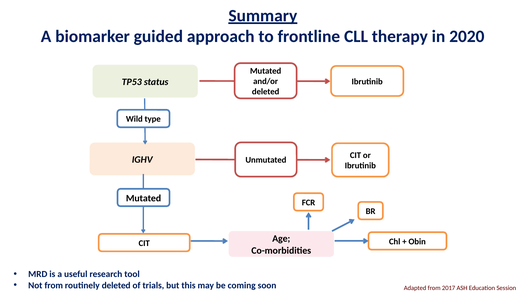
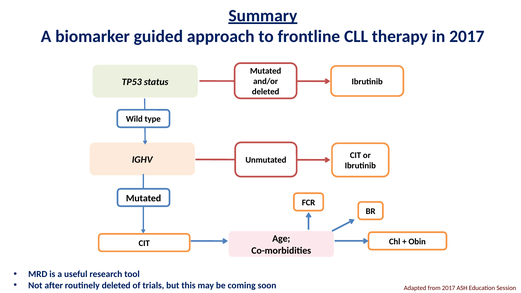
in 2020: 2020 -> 2017
Not from: from -> after
